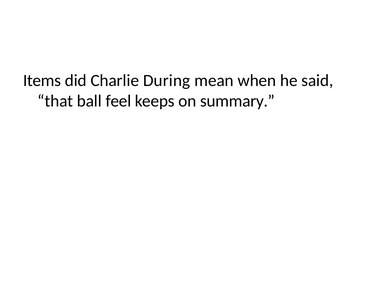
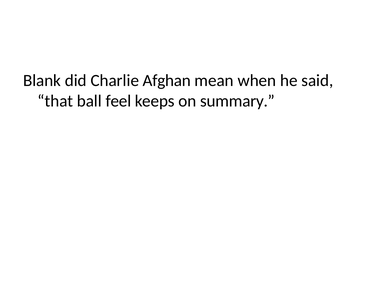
Items: Items -> Blank
During: During -> Afghan
